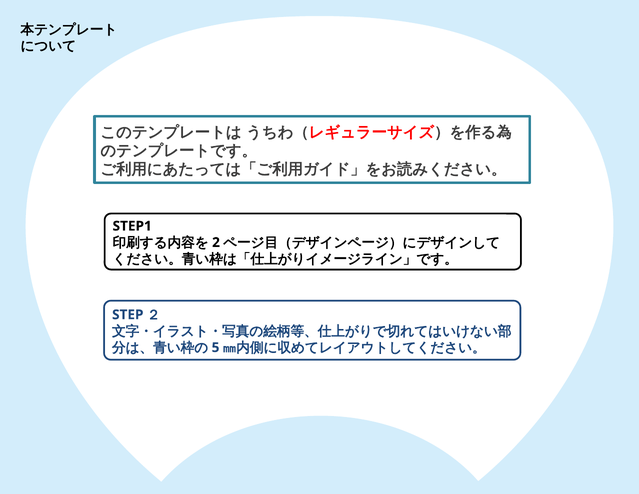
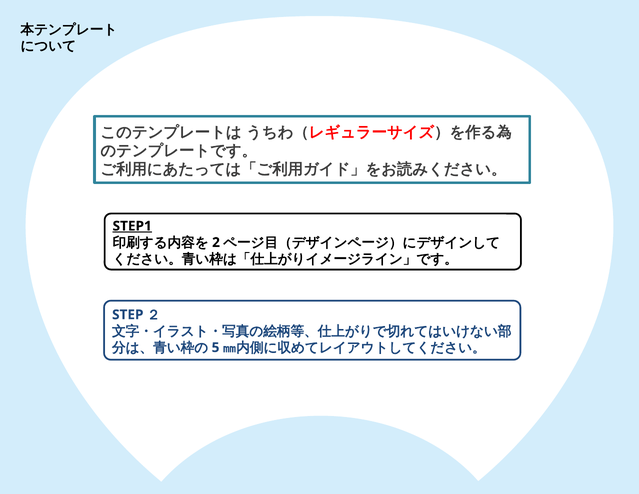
STEP1 underline: none -> present
